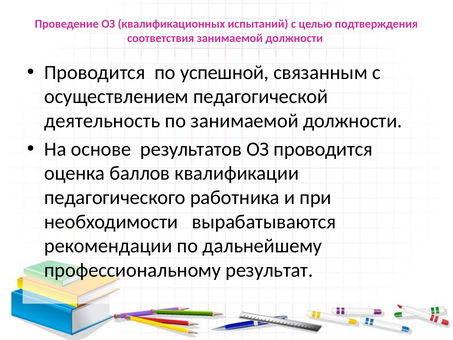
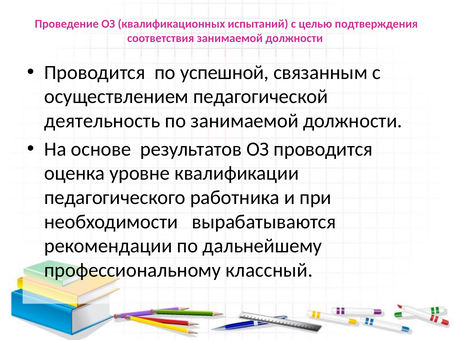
баллов: баллов -> уровне
результат: результат -> классный
